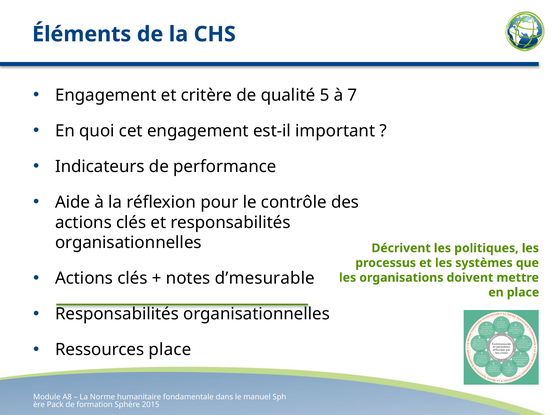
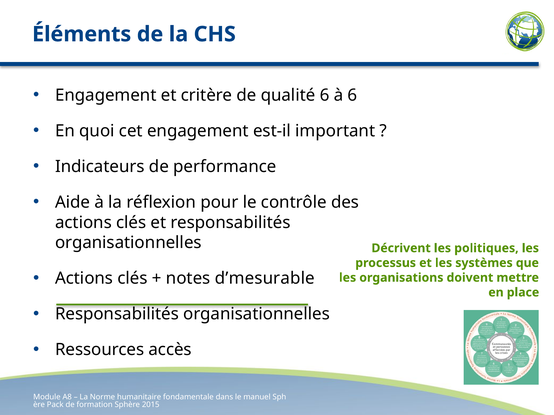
qualité 5: 5 -> 6
à 7: 7 -> 6
Ressources place: place -> accès
